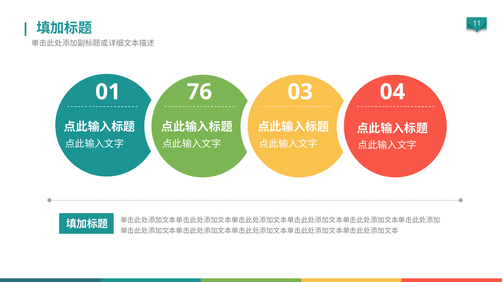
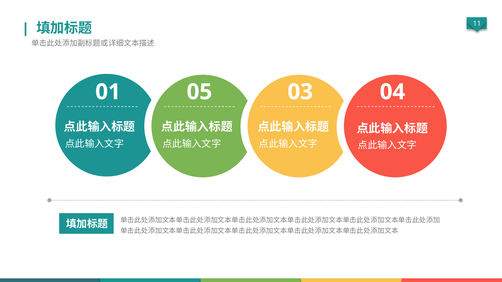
76: 76 -> 05
